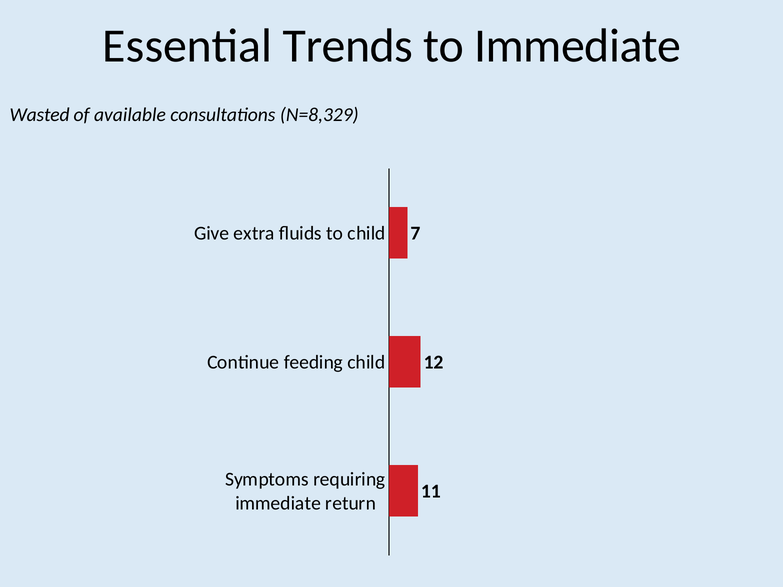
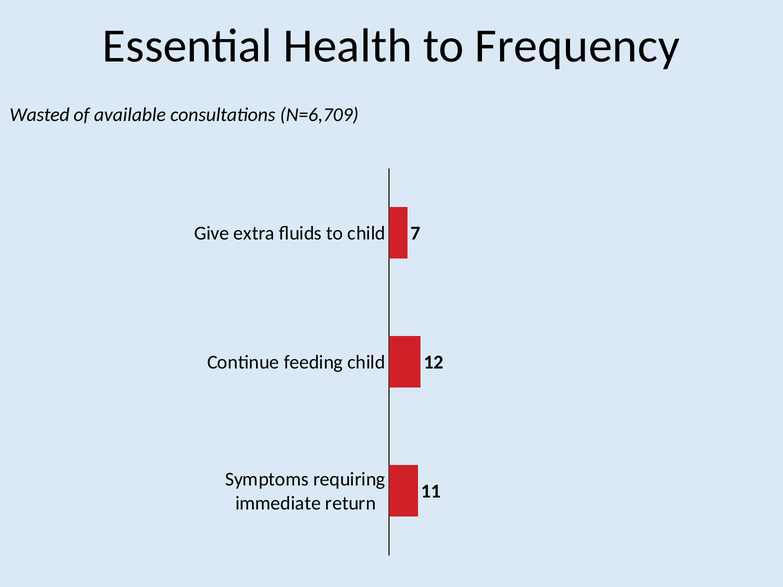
Trends: Trends -> Health
to Immediate: Immediate -> Frequency
N=8,329: N=8,329 -> N=6,709
